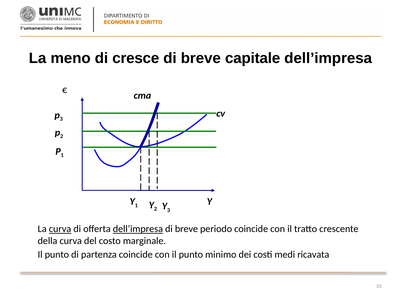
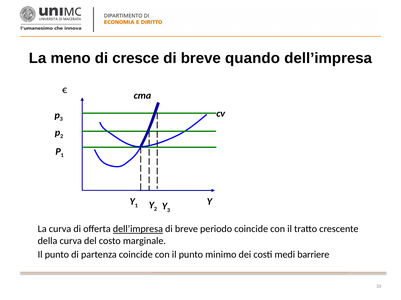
capitale: capitale -> quando
curva at (60, 230) underline: present -> none
ricavata: ricavata -> barriere
